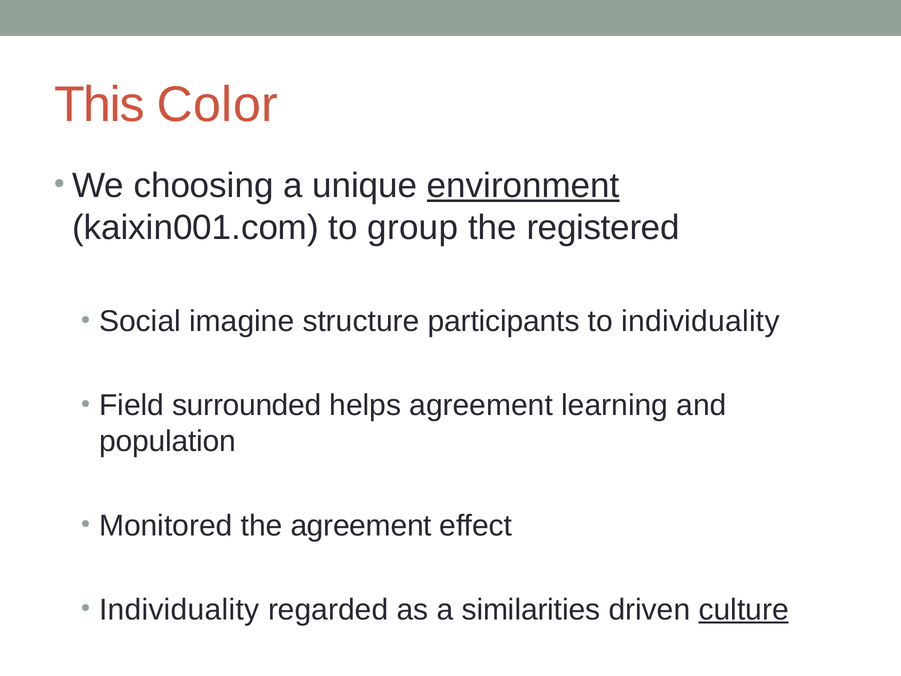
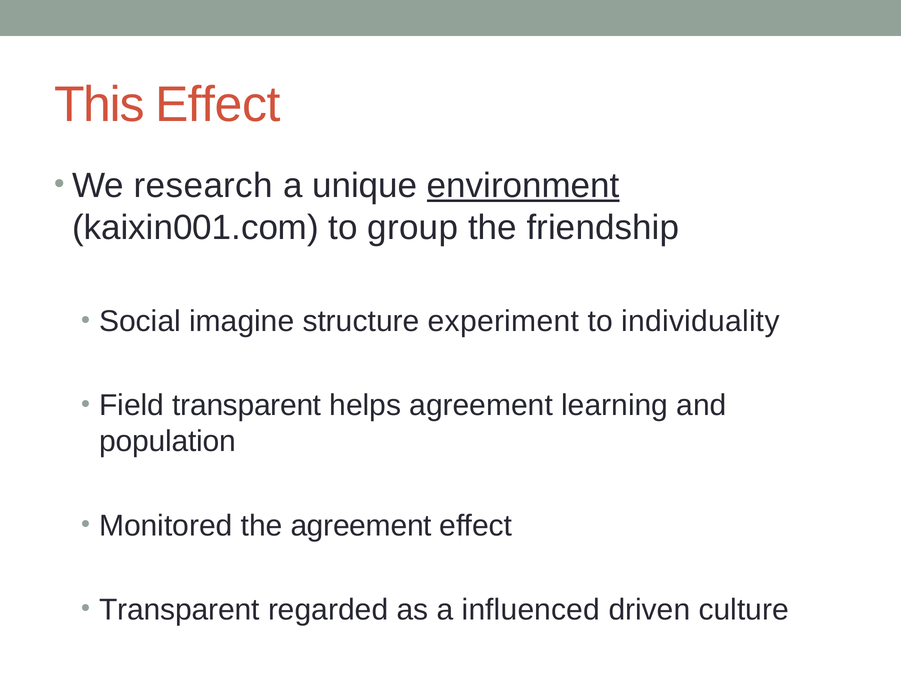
This Color: Color -> Effect
choosing: choosing -> research
registered: registered -> friendship
participants: participants -> experiment
Field surrounded: surrounded -> transparent
Individuality at (179, 609): Individuality -> Transparent
similarities: similarities -> influenced
culture underline: present -> none
